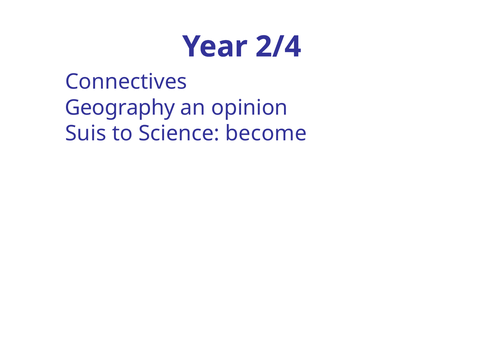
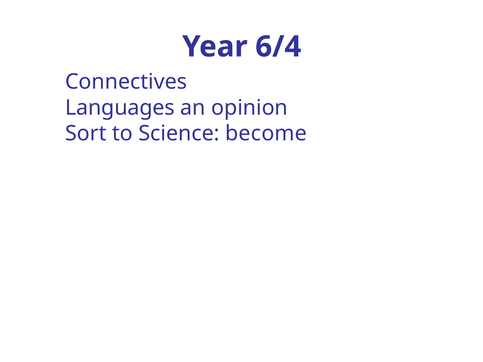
2/4: 2/4 -> 6/4
Geography: Geography -> Languages
Suis: Suis -> Sort
